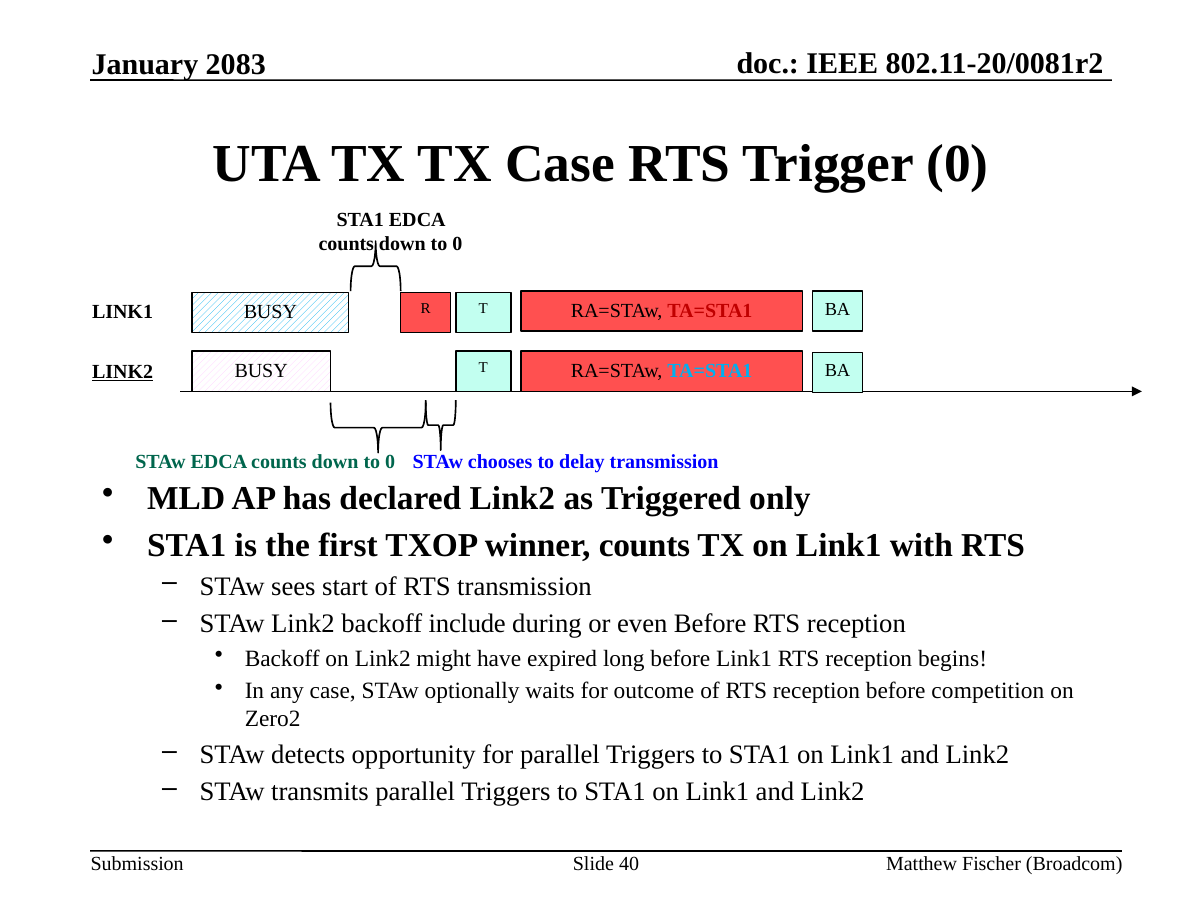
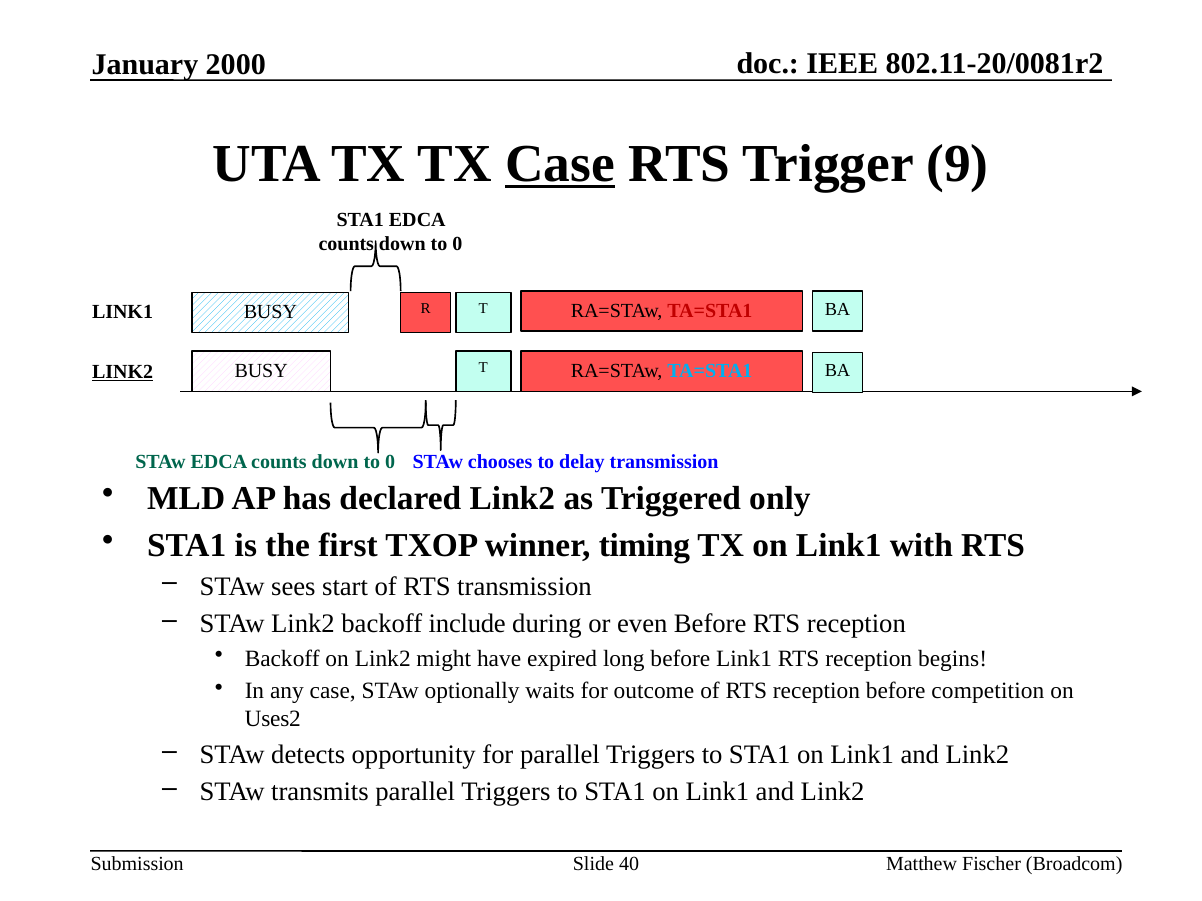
2083: 2083 -> 2000
Case at (560, 164) underline: none -> present
Trigger 0: 0 -> 9
winner counts: counts -> timing
Zero2: Zero2 -> Uses2
